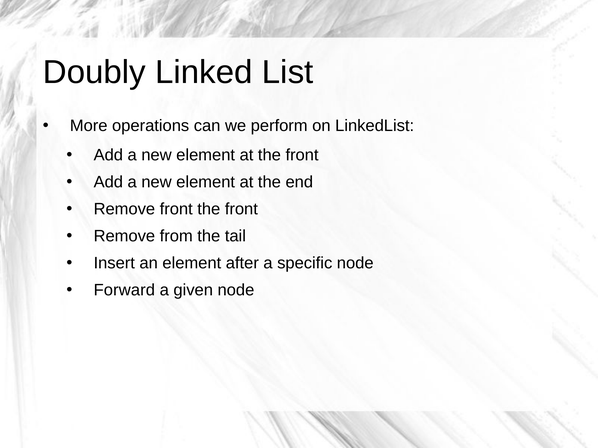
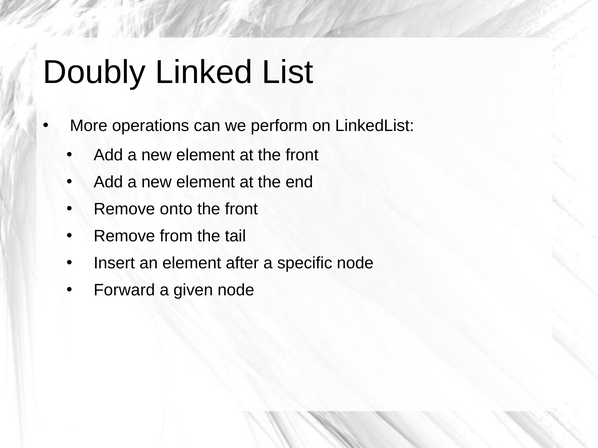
Remove front: front -> onto
